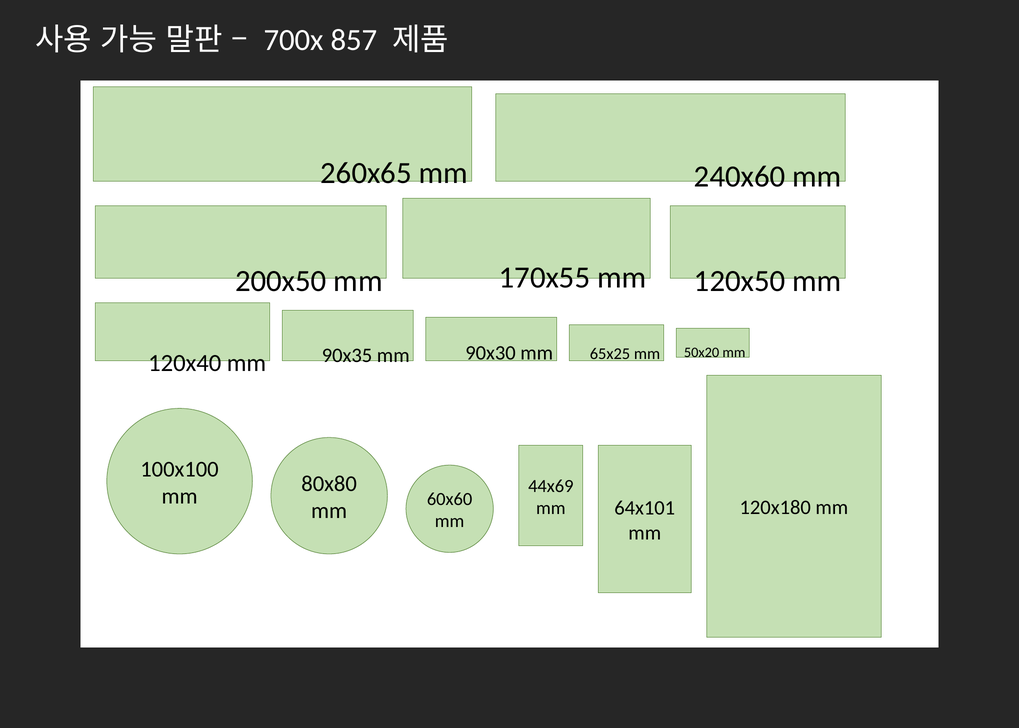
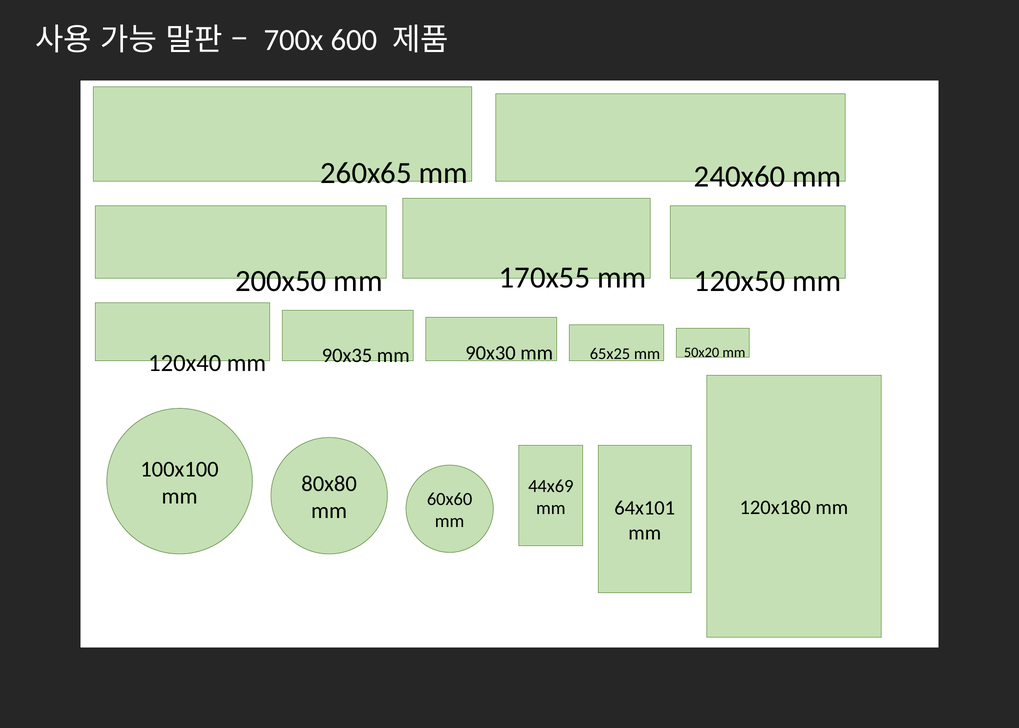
857: 857 -> 600
